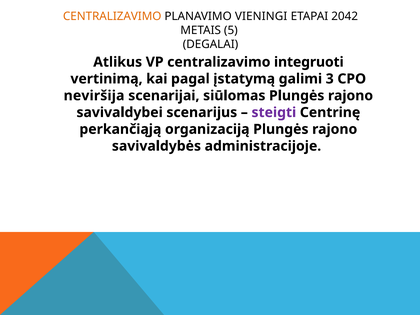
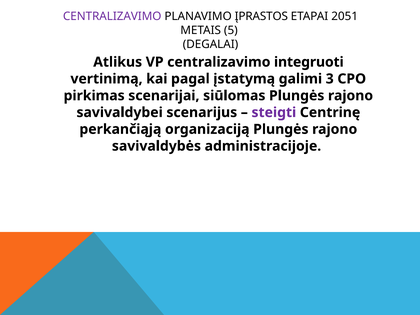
CENTRALIZAVIMO at (112, 16) colour: orange -> purple
VIENINGI: VIENINGI -> ĮPRASTOS
2042: 2042 -> 2051
neviršija: neviršija -> pirkimas
